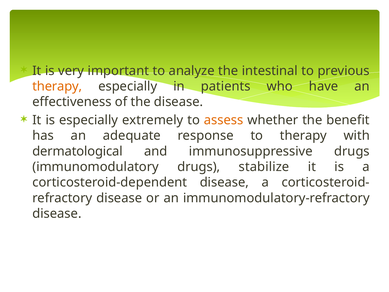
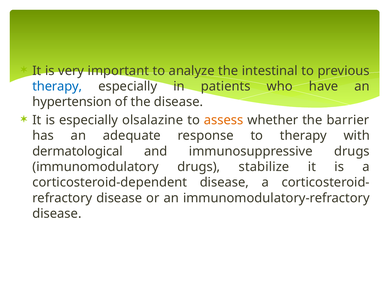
therapy at (57, 86) colour: orange -> blue
effectiveness: effectiveness -> hypertension
extremely: extremely -> olsalazine
benefit: benefit -> barrier
